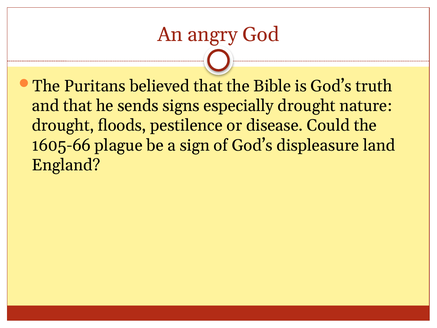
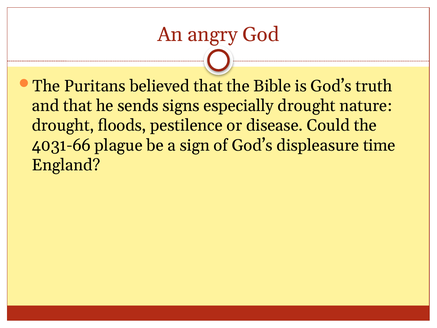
1605-66: 1605-66 -> 4031-66
land: land -> time
